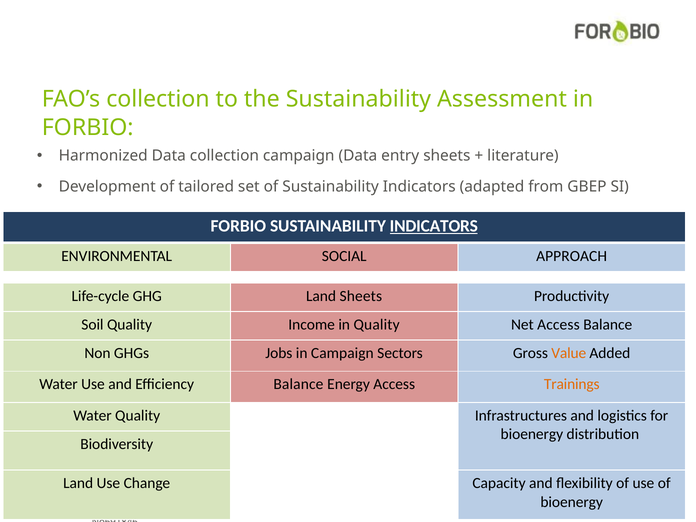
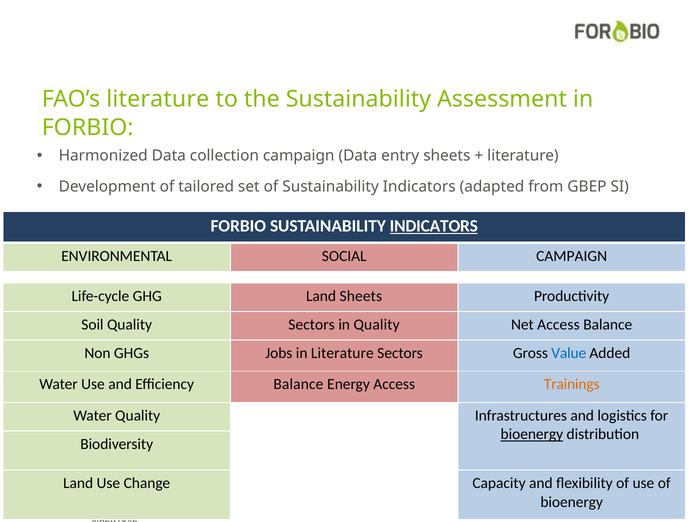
FAO’s collection: collection -> literature
SOCIAL APPROACH: APPROACH -> CAMPAIGN
Quality Income: Income -> Sectors
in Campaign: Campaign -> Literature
Value colour: orange -> blue
bioenergy at (532, 434) underline: none -> present
